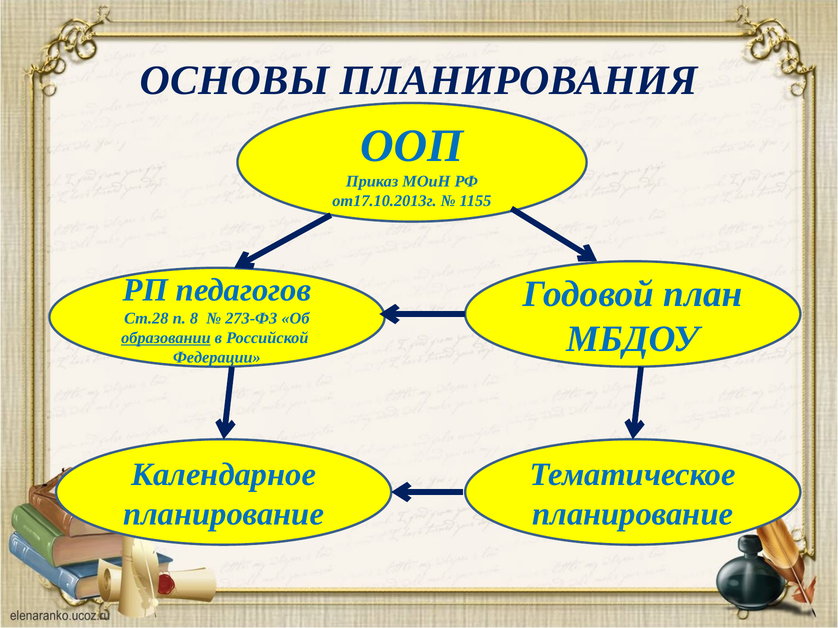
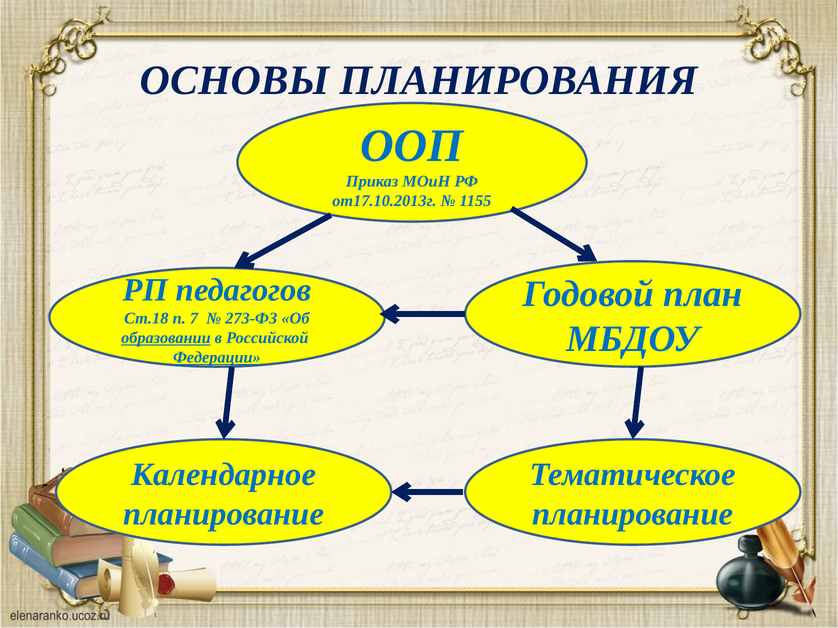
Ст.28: Ст.28 -> Ст.18
8: 8 -> 7
Федерации underline: none -> present
